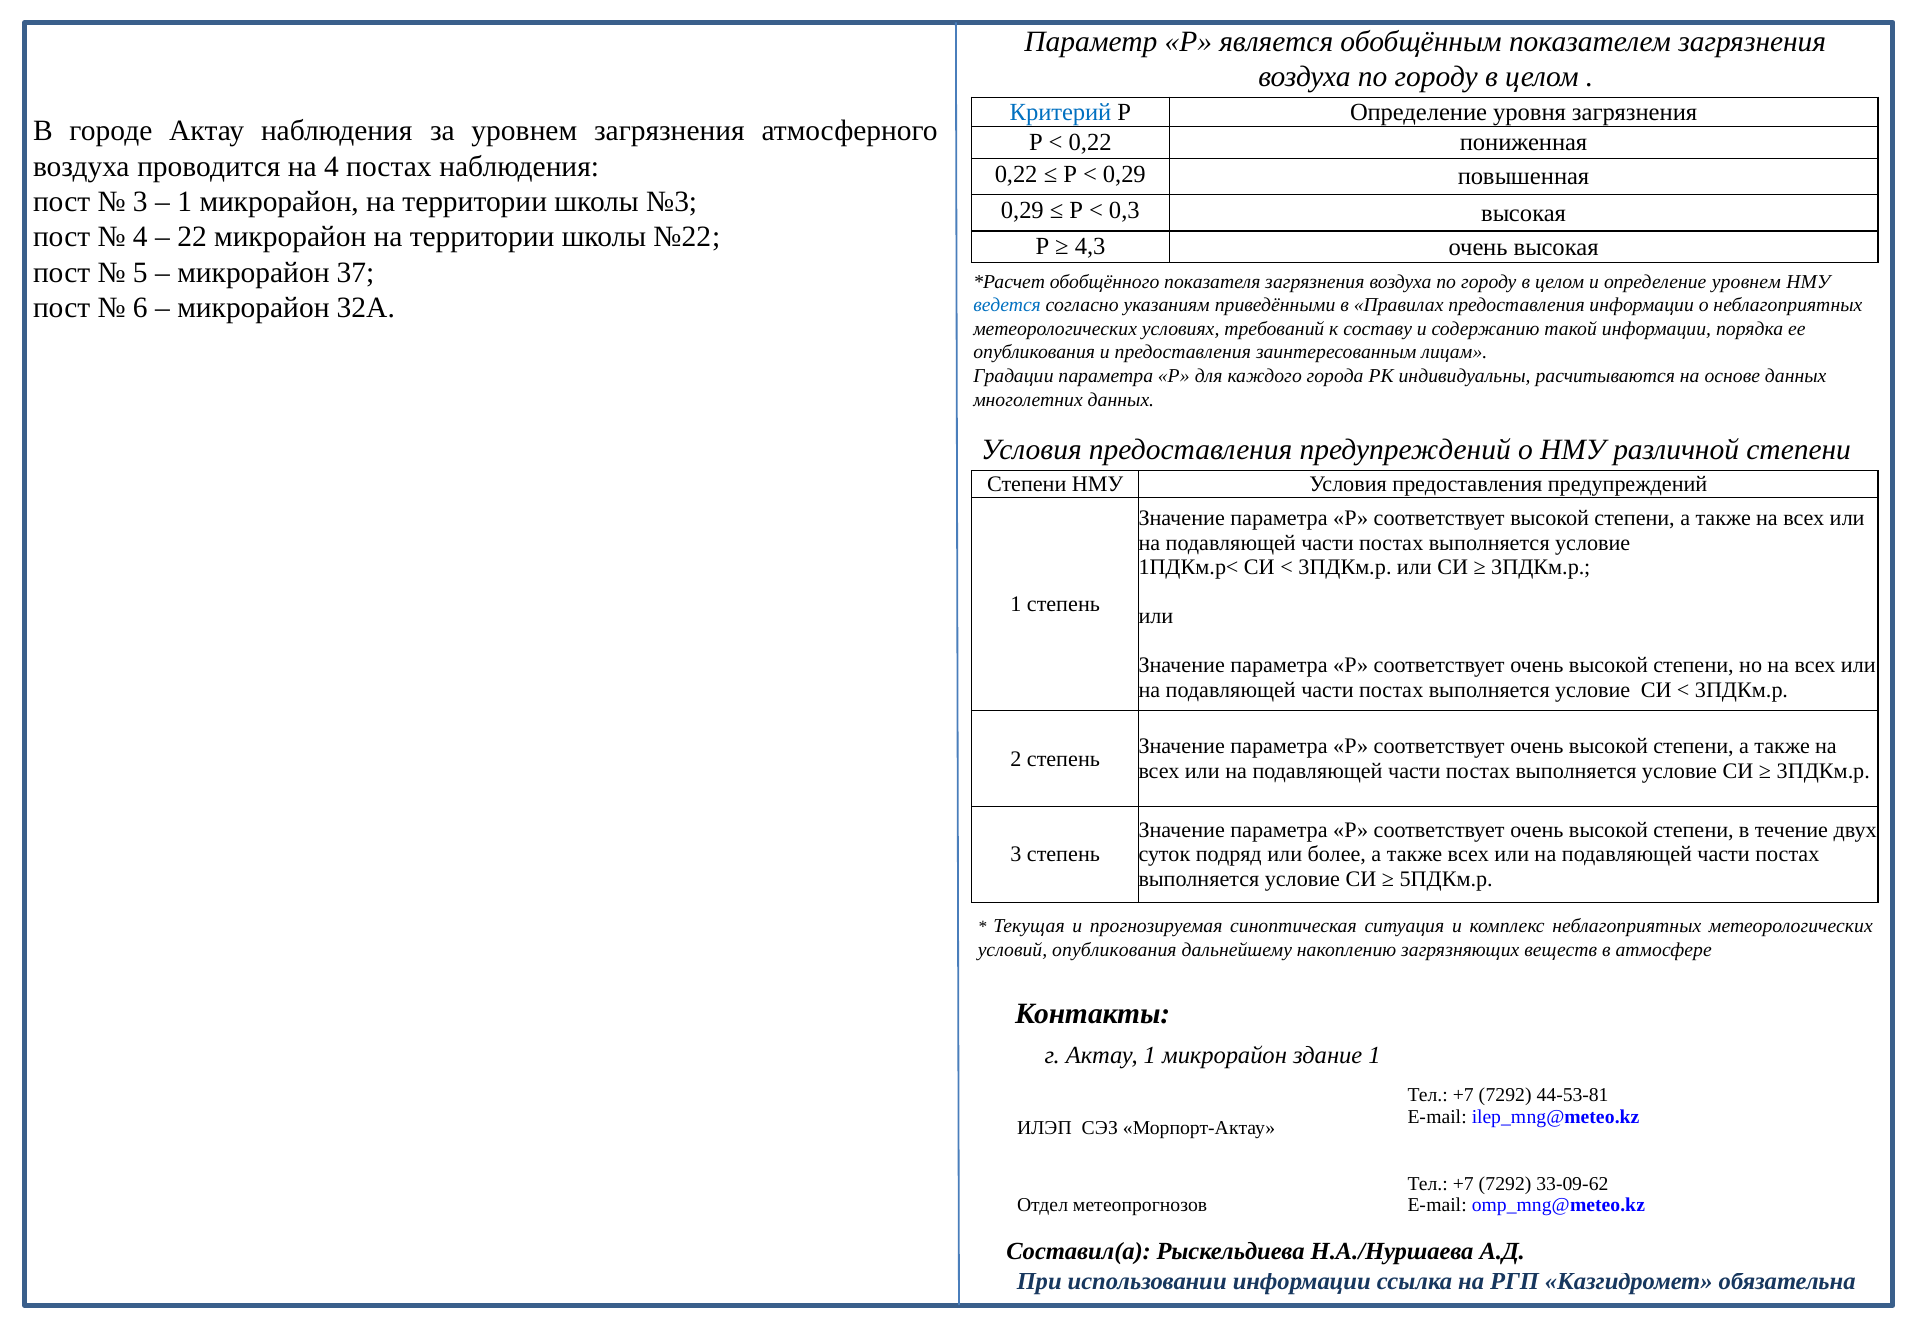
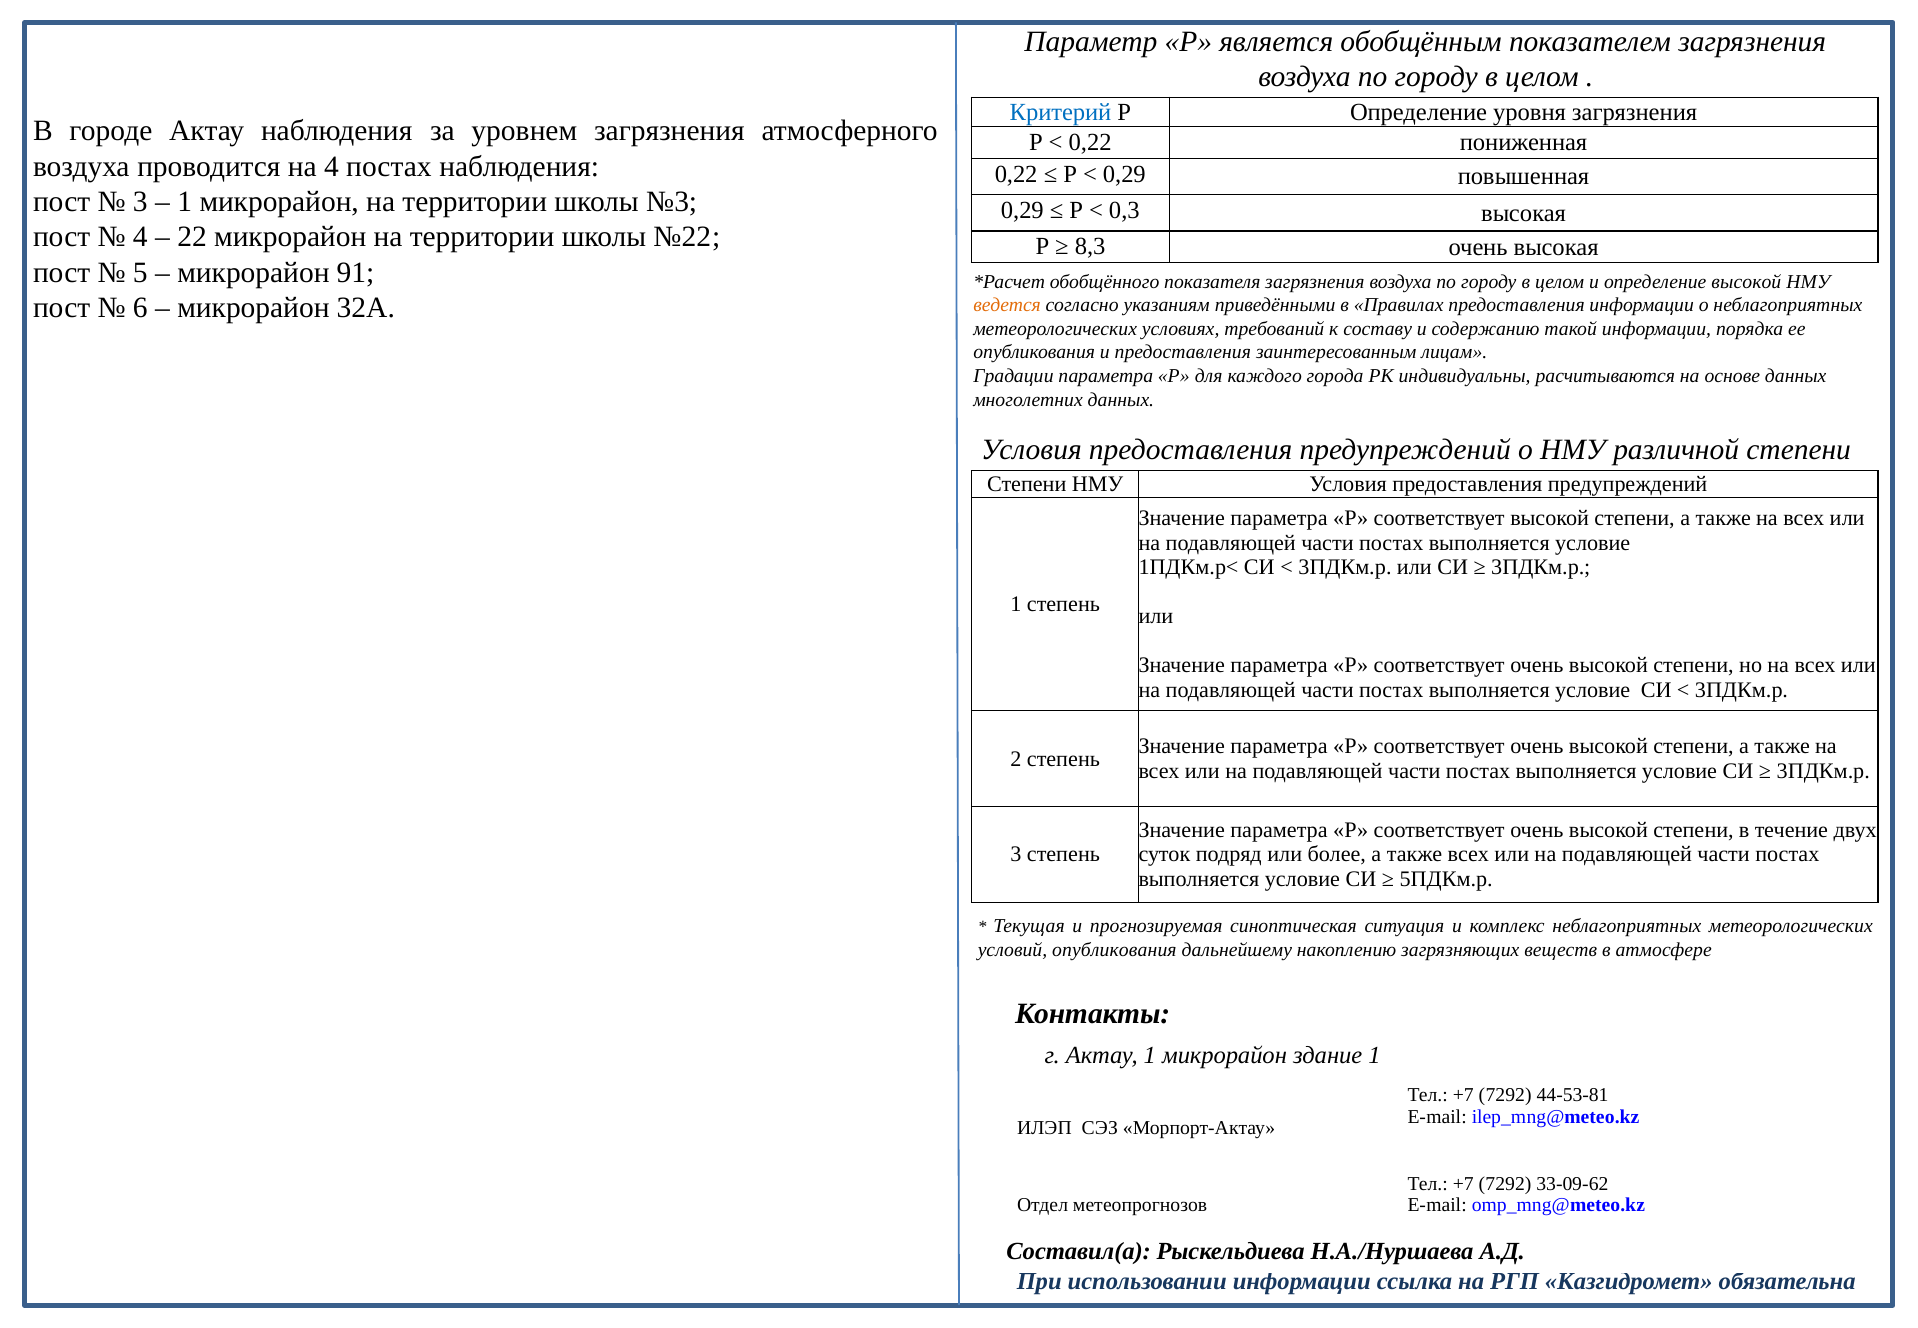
4,3: 4,3 -> 8,3
37: 37 -> 91
определение уровнем: уровнем -> высокой
ведется colour: blue -> orange
